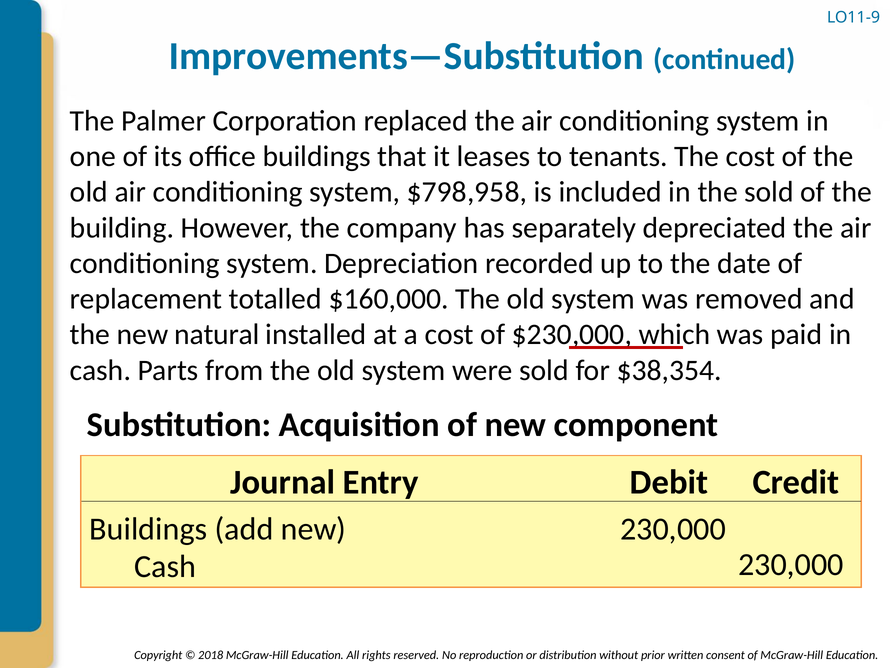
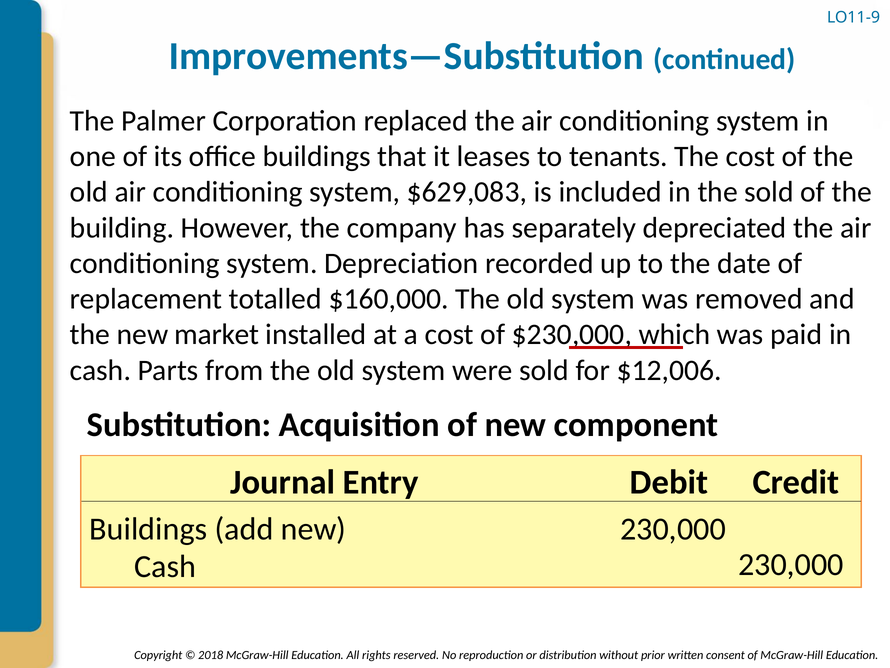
$798,958: $798,958 -> $629,083
natural: natural -> market
$38,354: $38,354 -> $12,006
